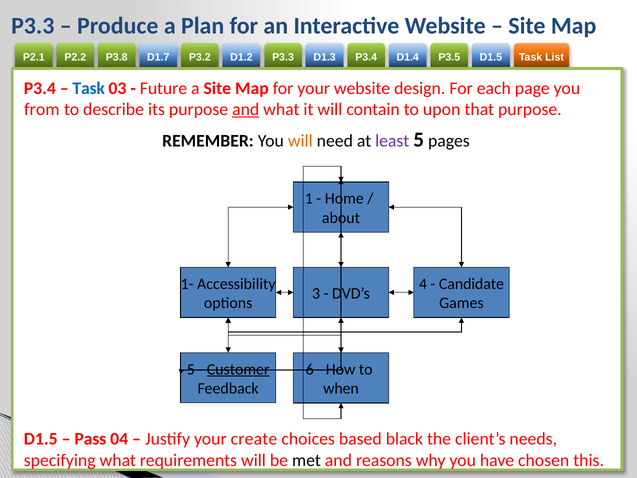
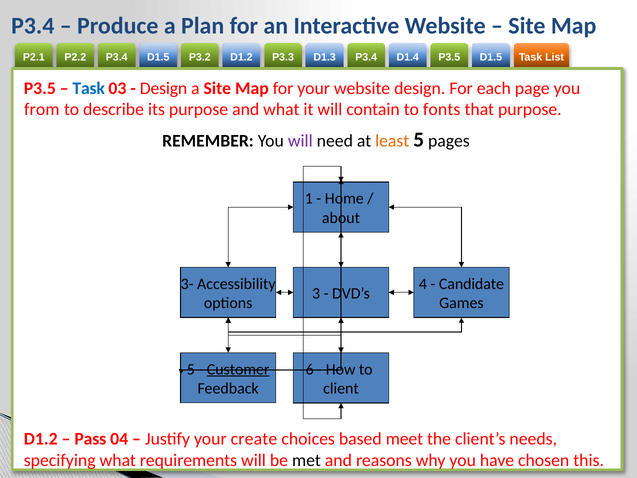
P3.3 at (33, 26): P3.3 -> P3.4
P3.8 at (117, 57): P3.8 -> P3.4
D1.7 at (158, 57): D1.7 -> D1.5
P3.4 at (40, 88): P3.4 -> P3.5
Future at (163, 88): Future -> Design
and at (246, 110) underline: present -> none
upon: upon -> fonts
will at (300, 141) colour: orange -> purple
least colour: purple -> orange
1-: 1- -> 3-
when: when -> client
D1.5 at (41, 439): D1.5 -> D1.2
black: black -> meet
